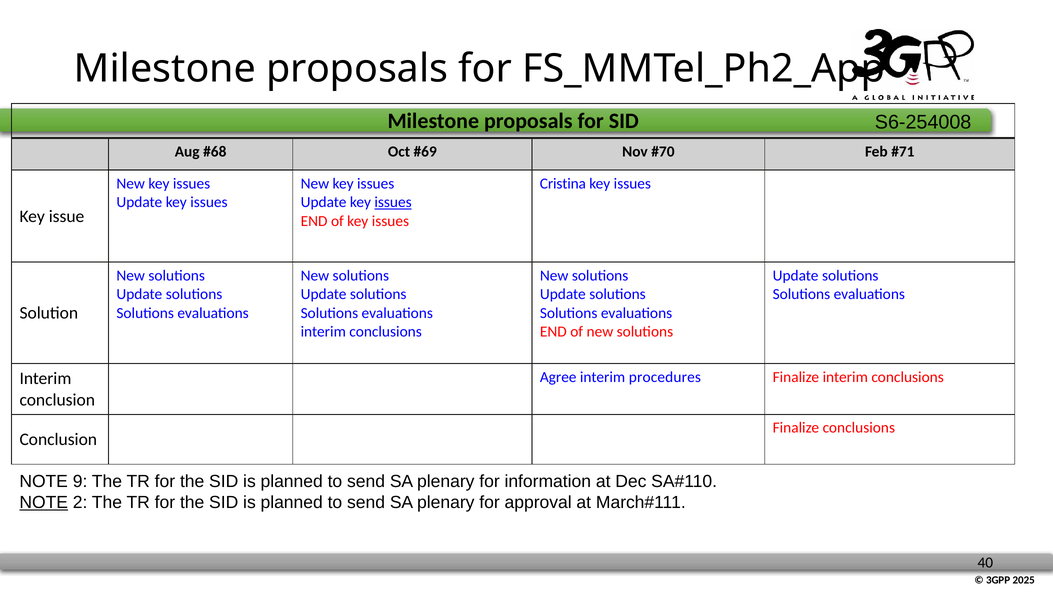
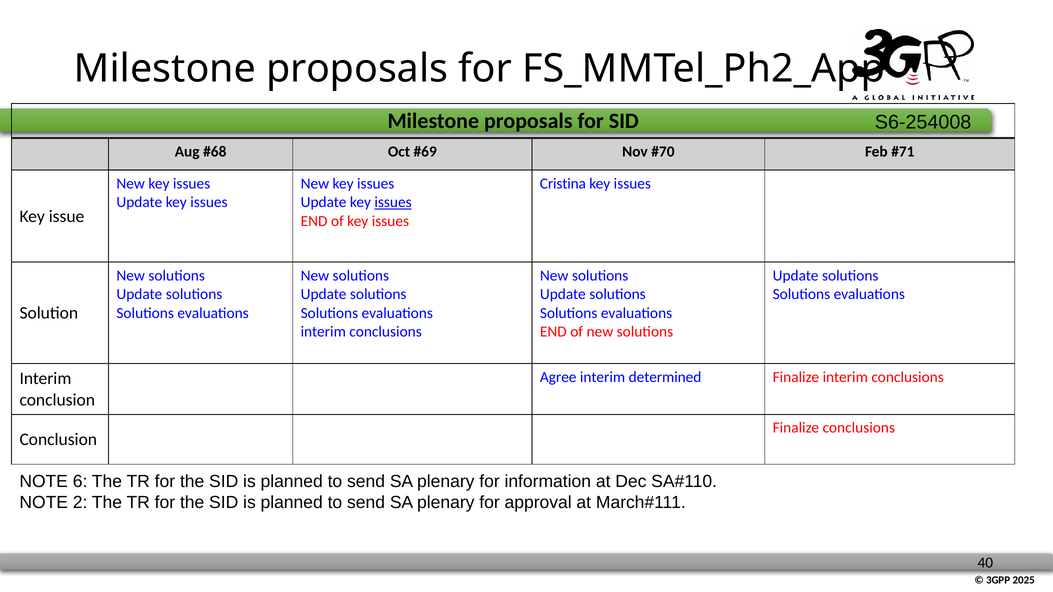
procedures: procedures -> determined
9: 9 -> 6
NOTE at (44, 503) underline: present -> none
